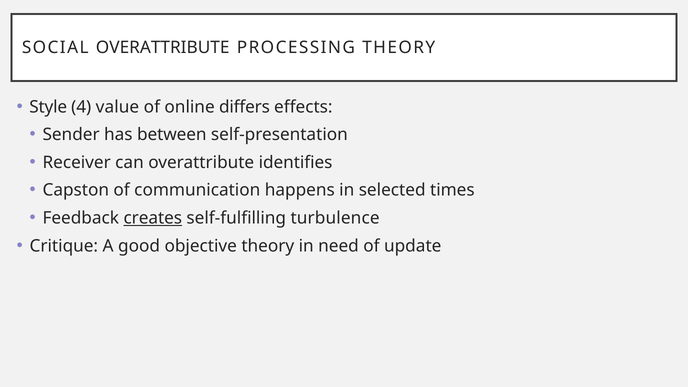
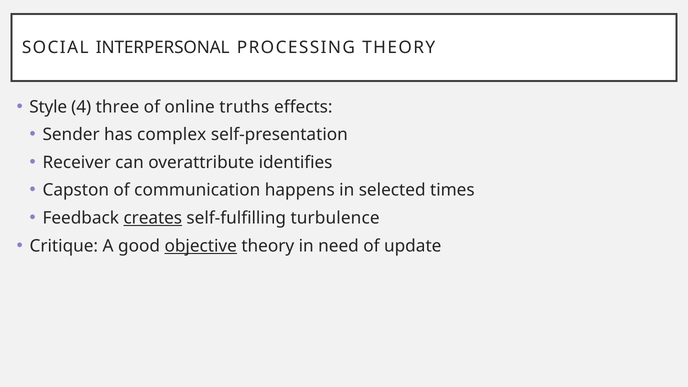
SOCIAL OVERATTRIBUTE: OVERATTRIBUTE -> INTERPERSONAL
value: value -> three
differs: differs -> truths
between: between -> complex
objective underline: none -> present
